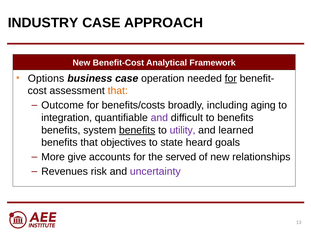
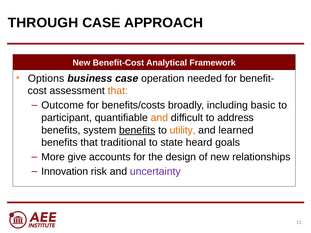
INDUSTRY: INDUSTRY -> THROUGH
for at (231, 78) underline: present -> none
aging: aging -> basic
integration: integration -> participant
and at (159, 118) colour: purple -> orange
to benefits: benefits -> address
utility colour: purple -> orange
objectives: objectives -> traditional
served: served -> design
Revenues: Revenues -> Innovation
